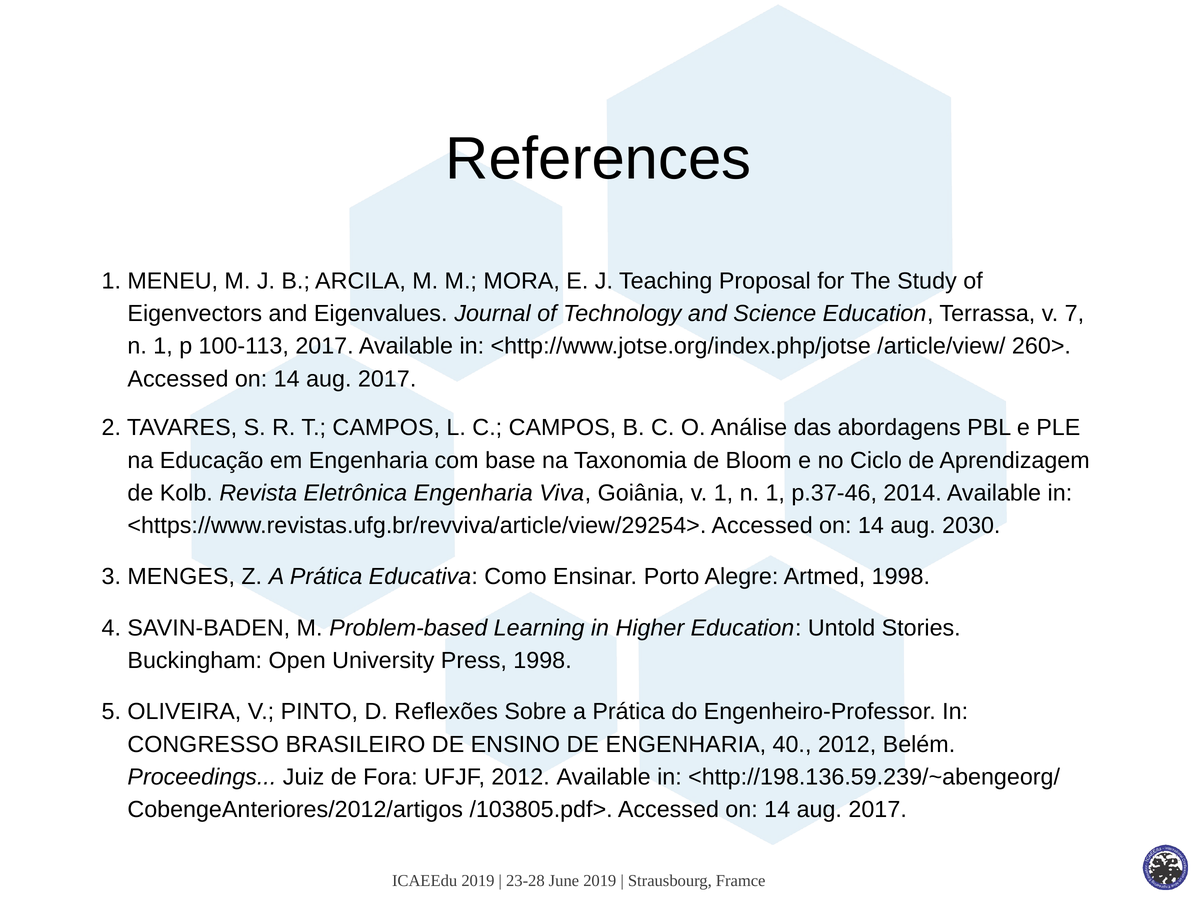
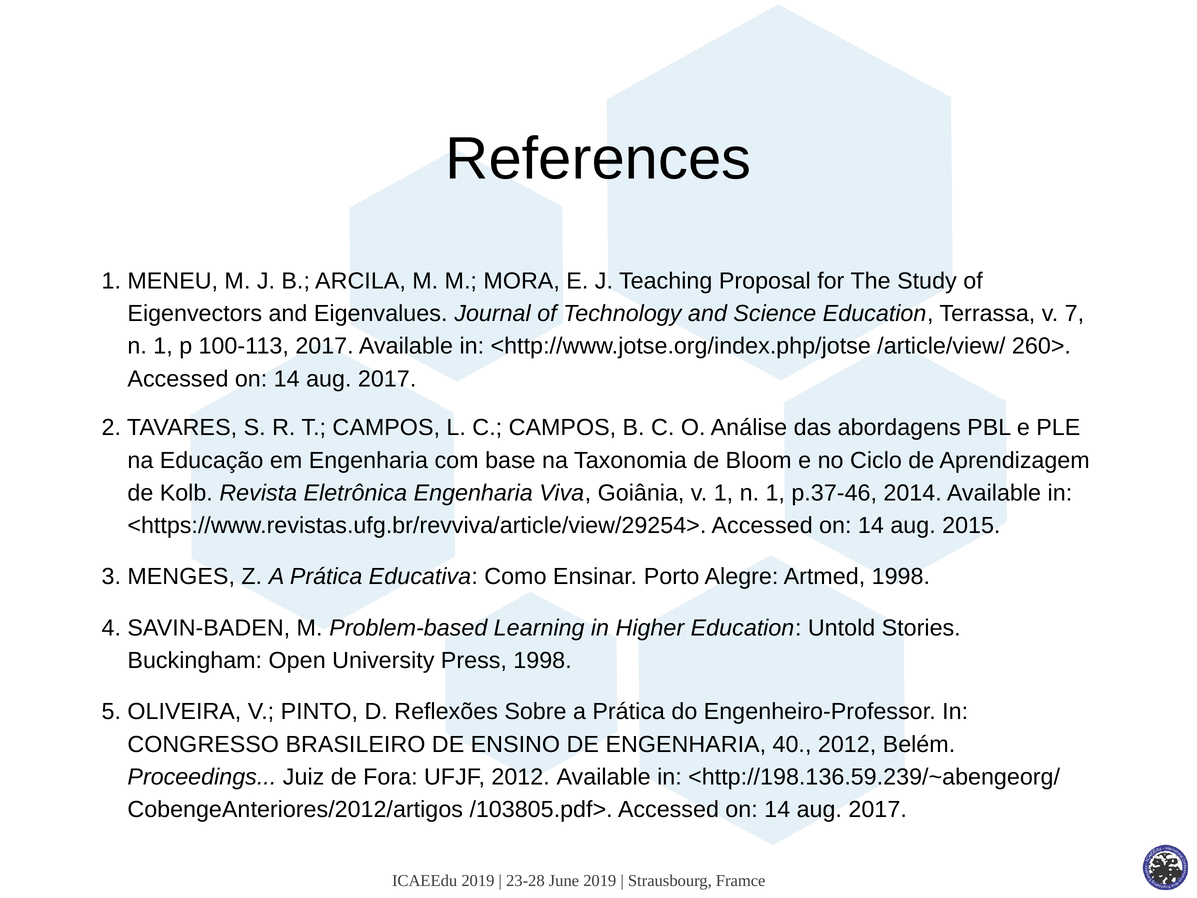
2030: 2030 -> 2015
